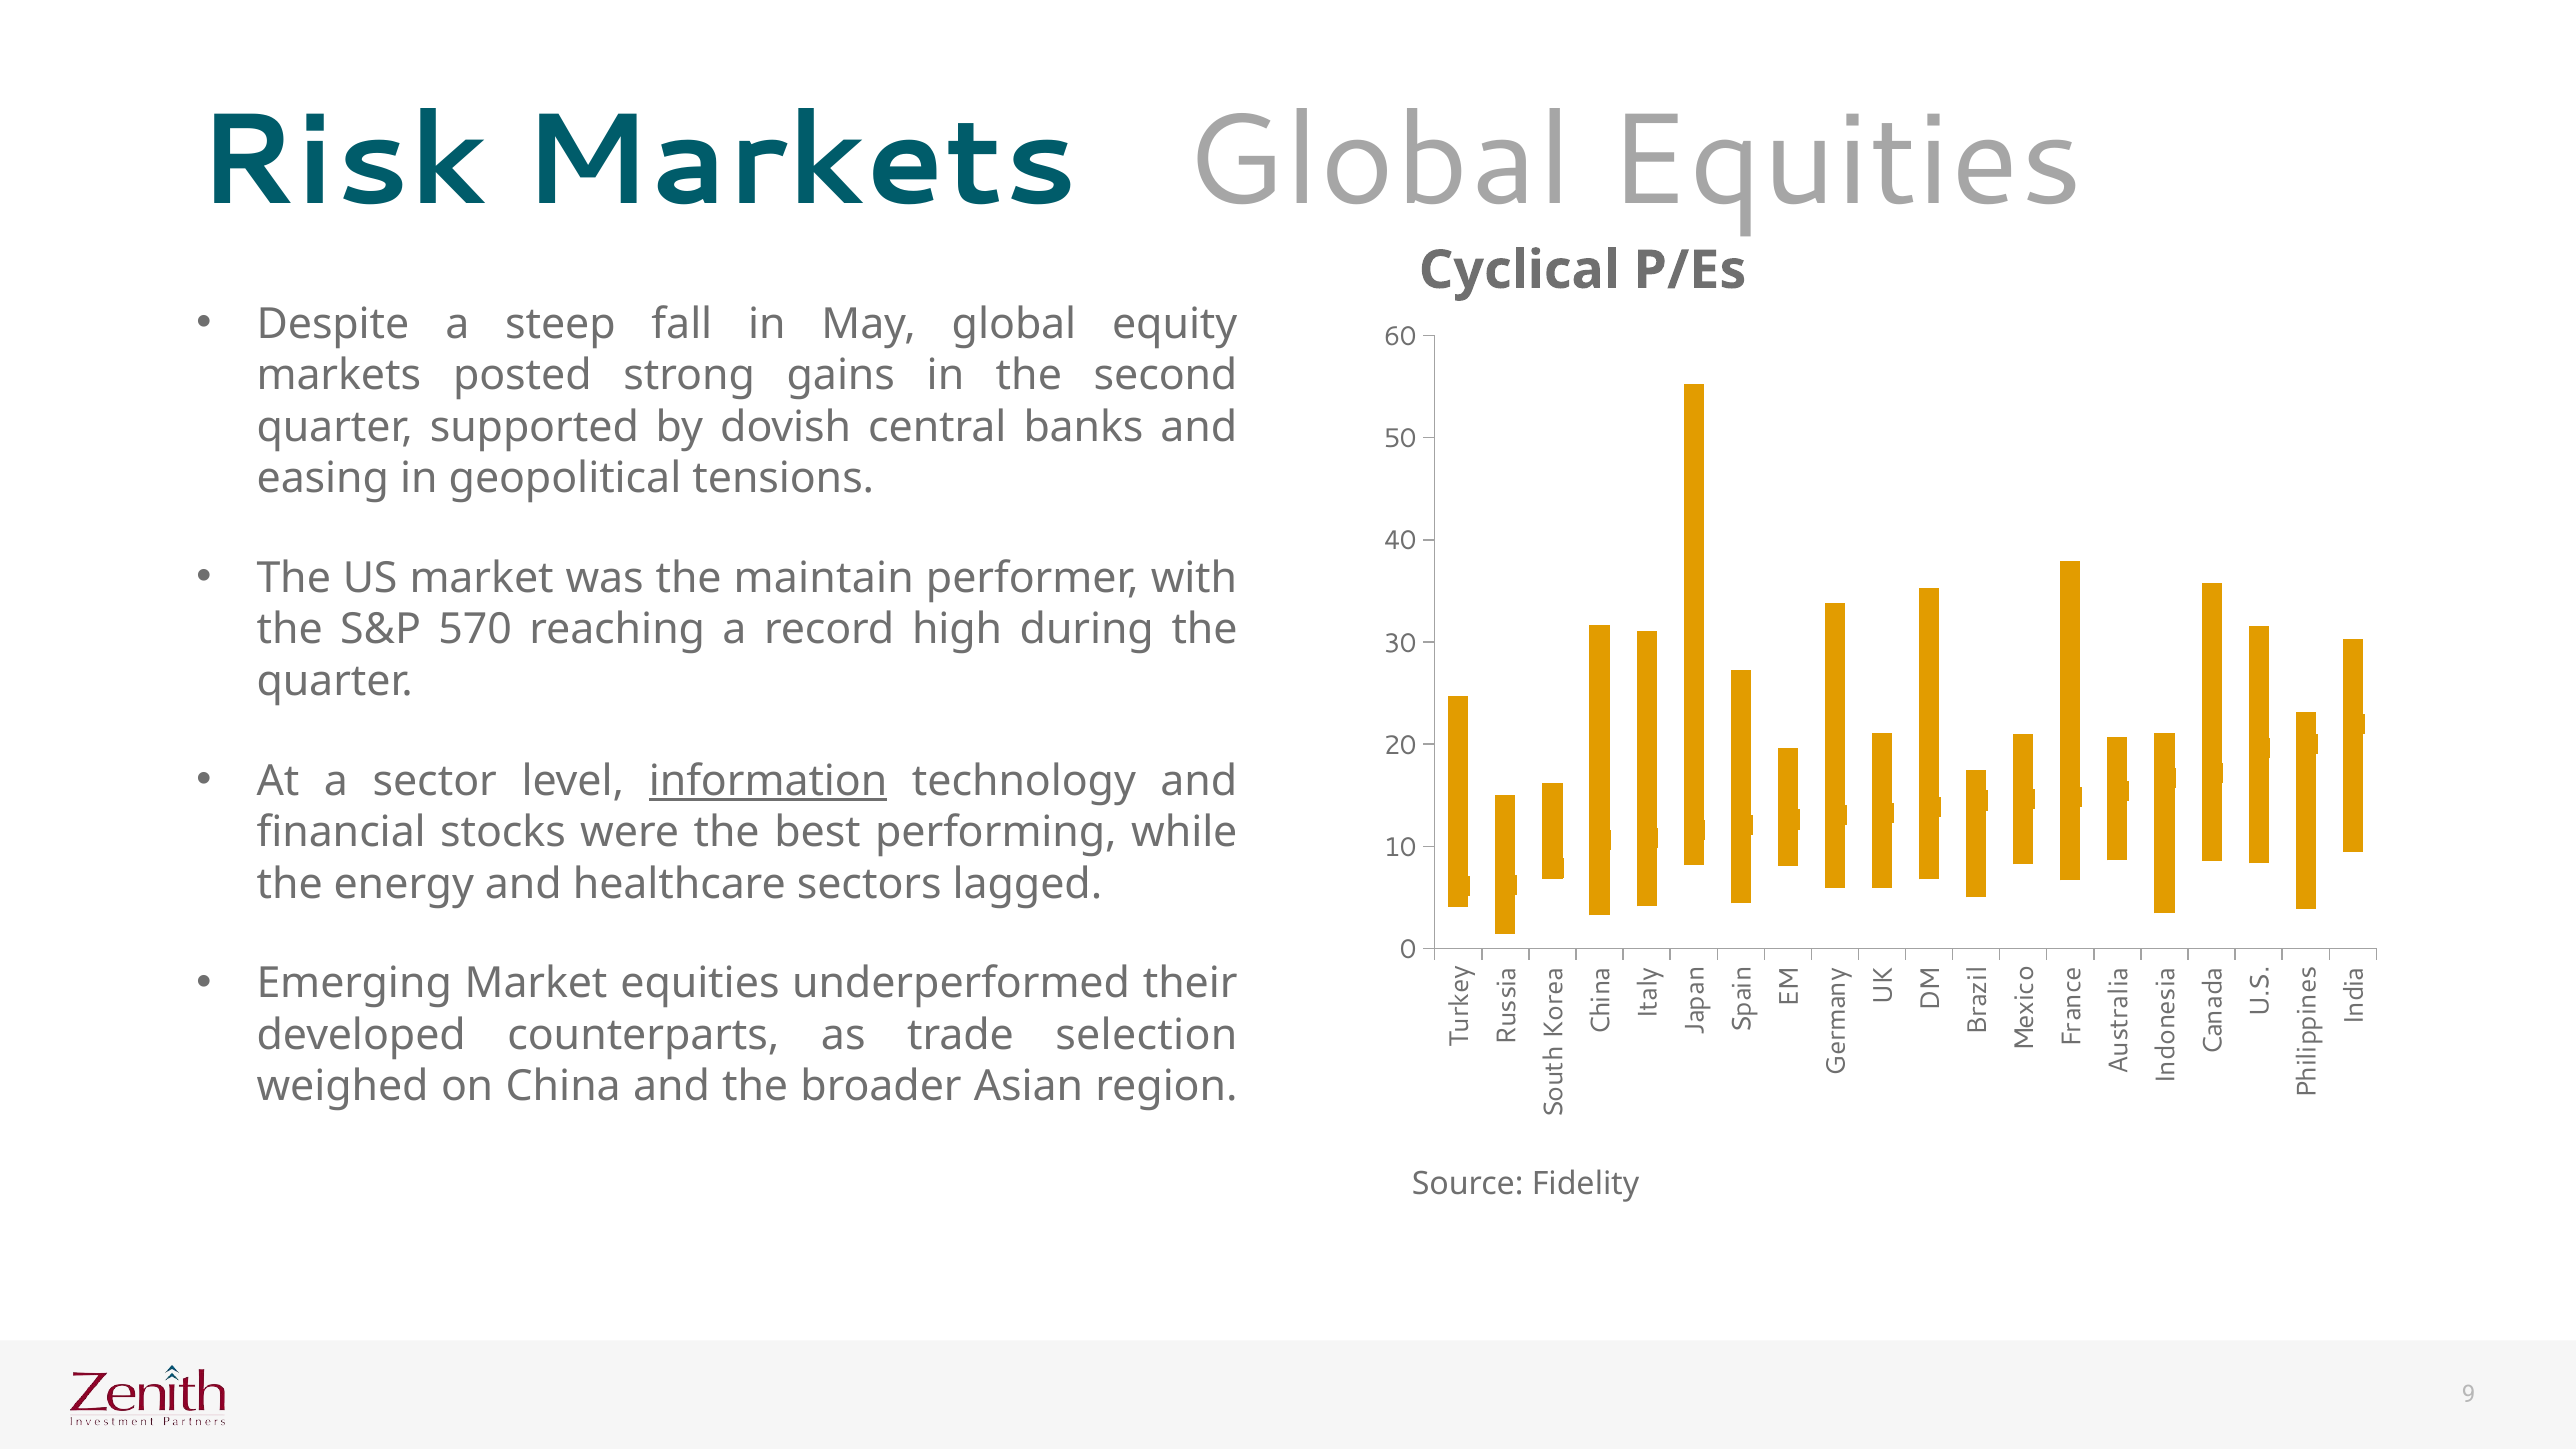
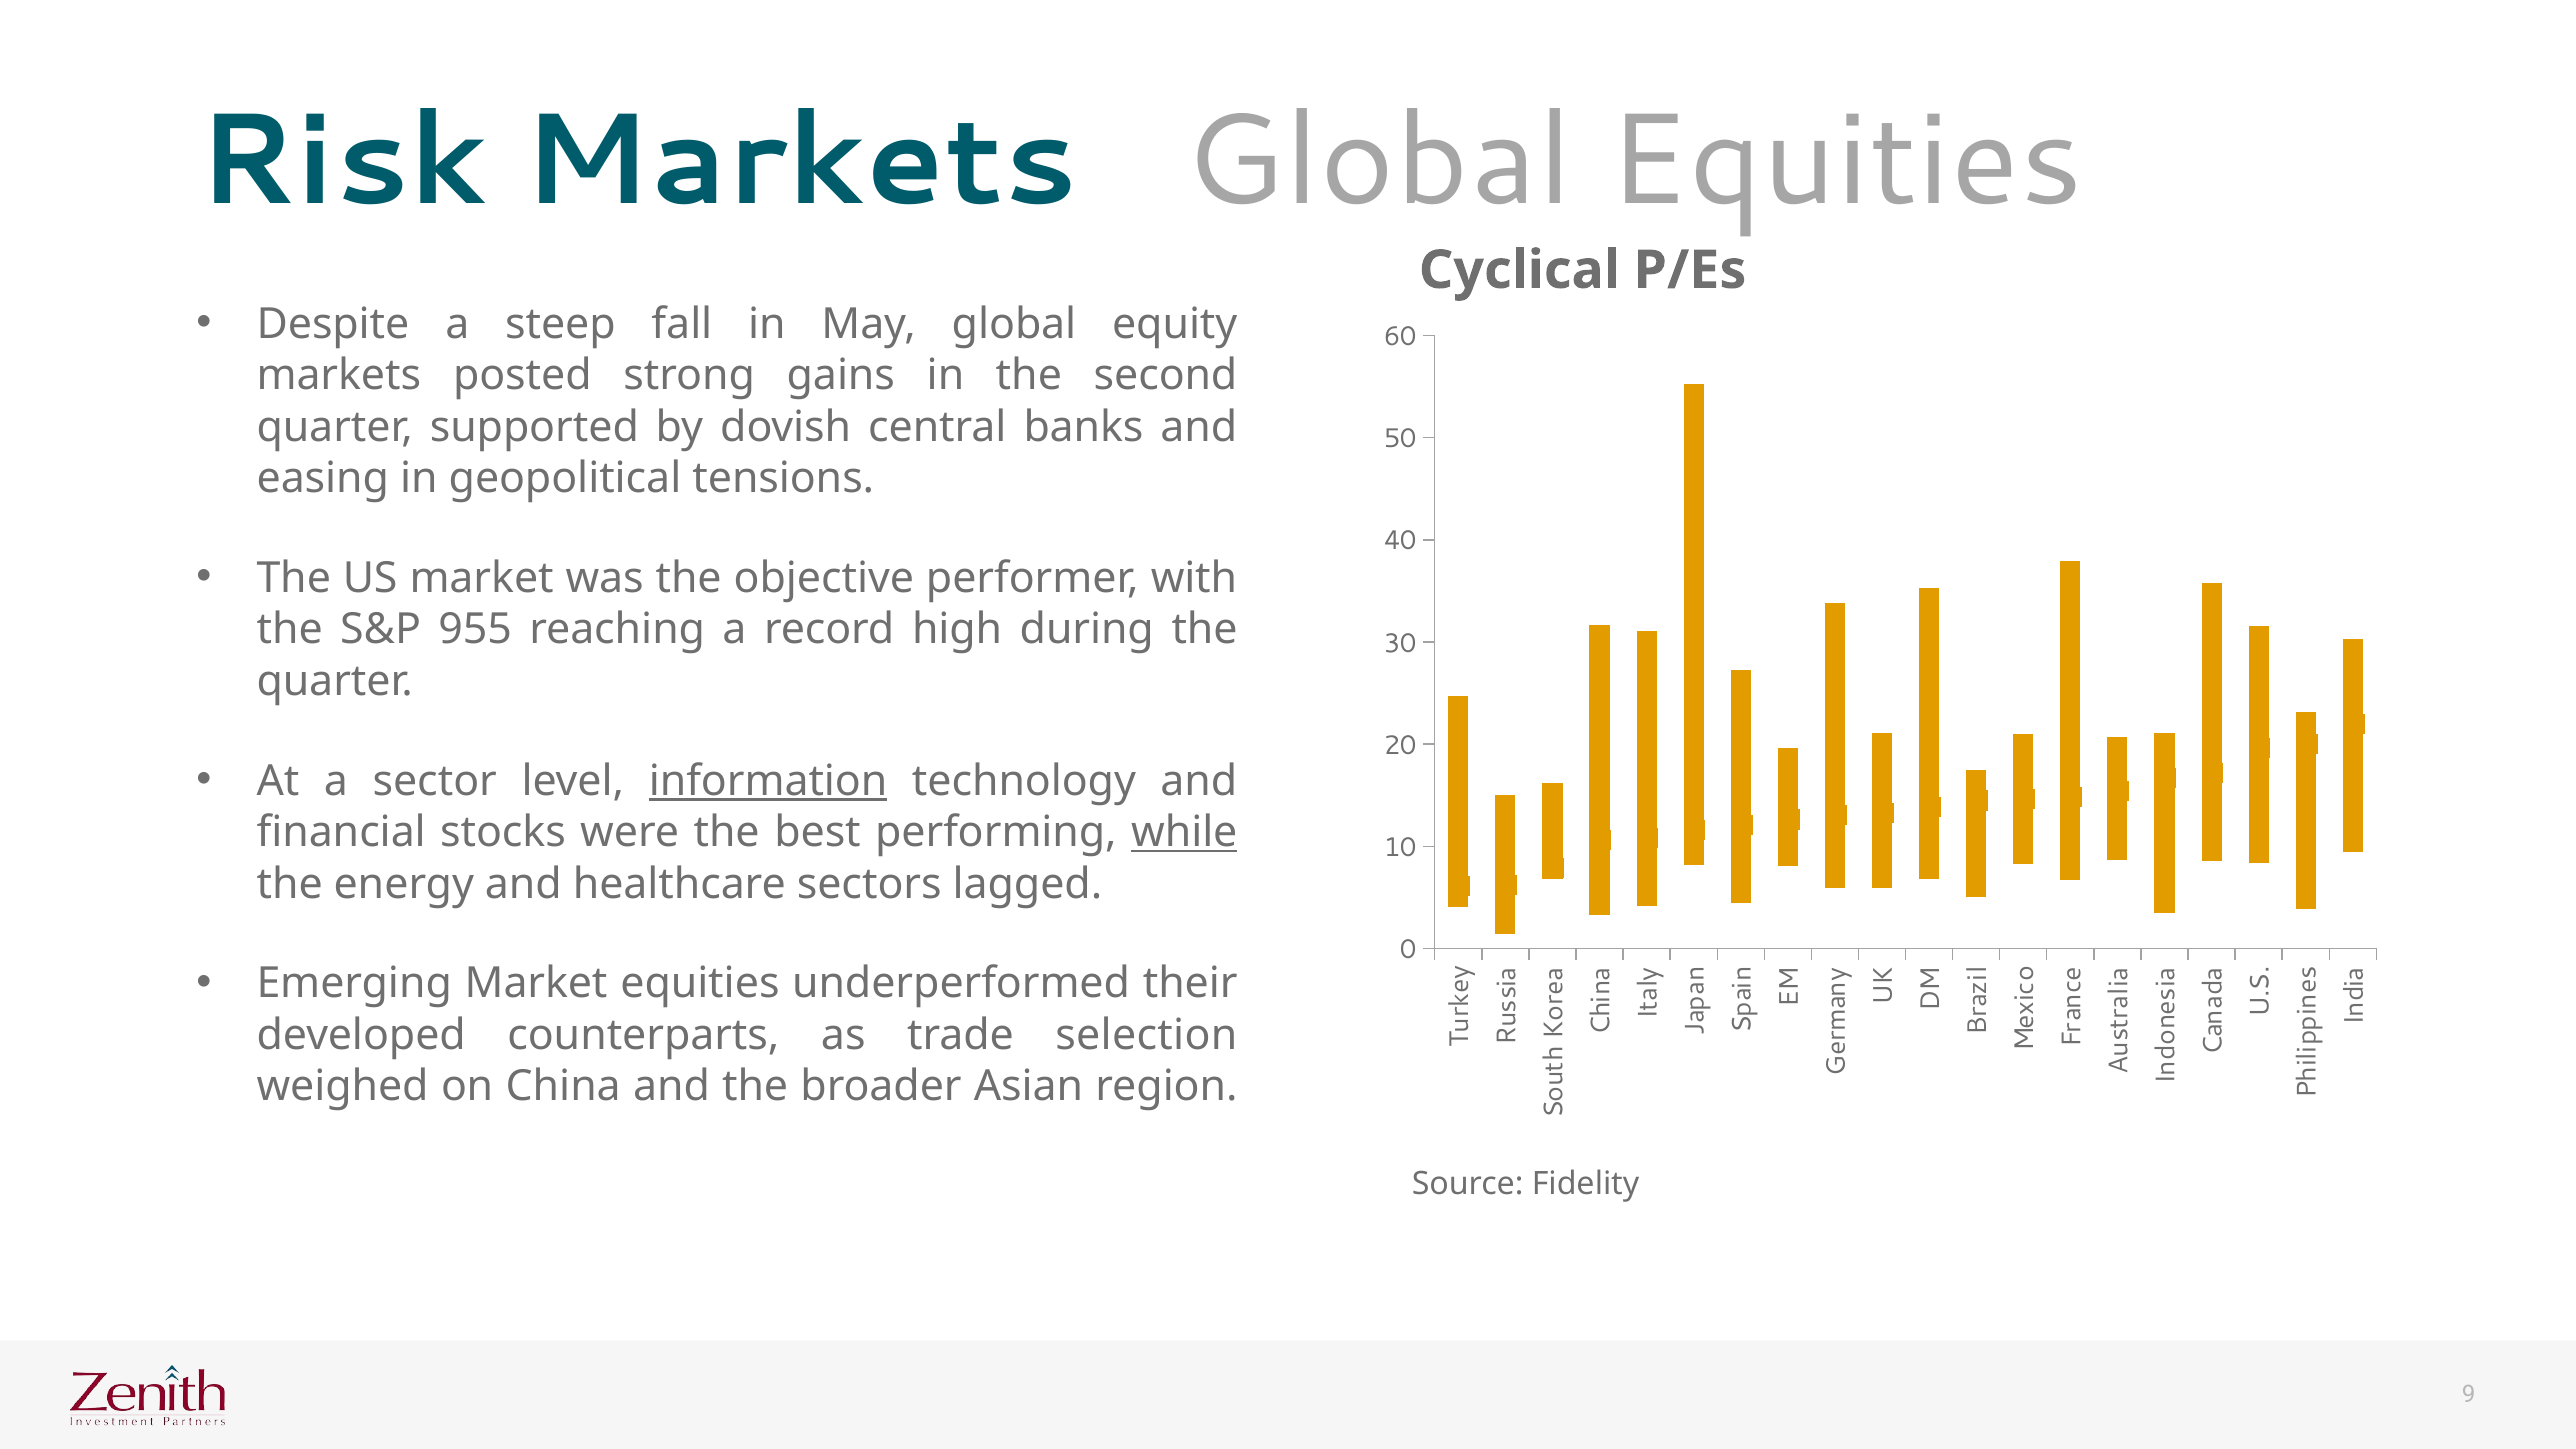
maintain: maintain -> objective
570: 570 -> 955
while underline: none -> present
